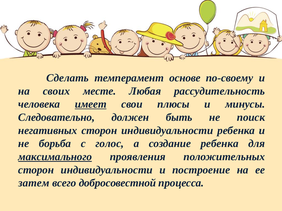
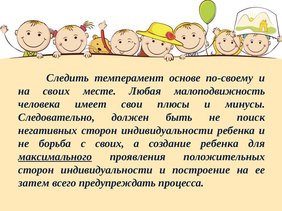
Сделать: Сделать -> Следить
рассудительность: рассудительность -> малоподвижность
имеет underline: present -> none
с голос: голос -> своих
добросовестной: добросовестной -> предупреждать
